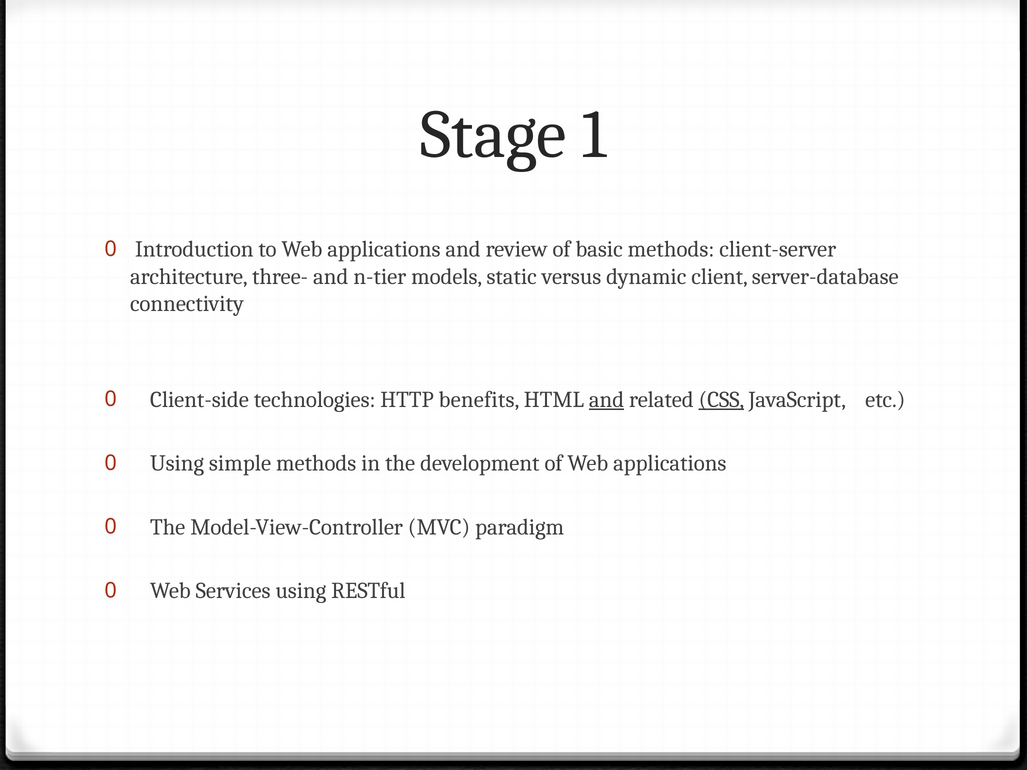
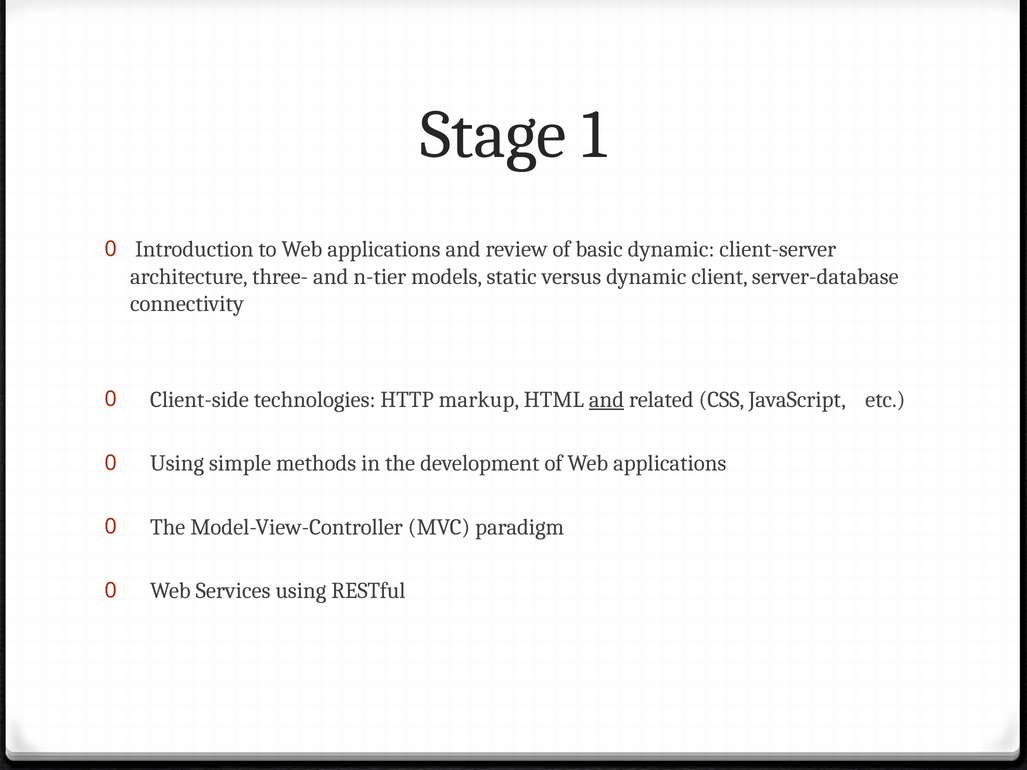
basic methods: methods -> dynamic
benefits: benefits -> markup
CSS underline: present -> none
